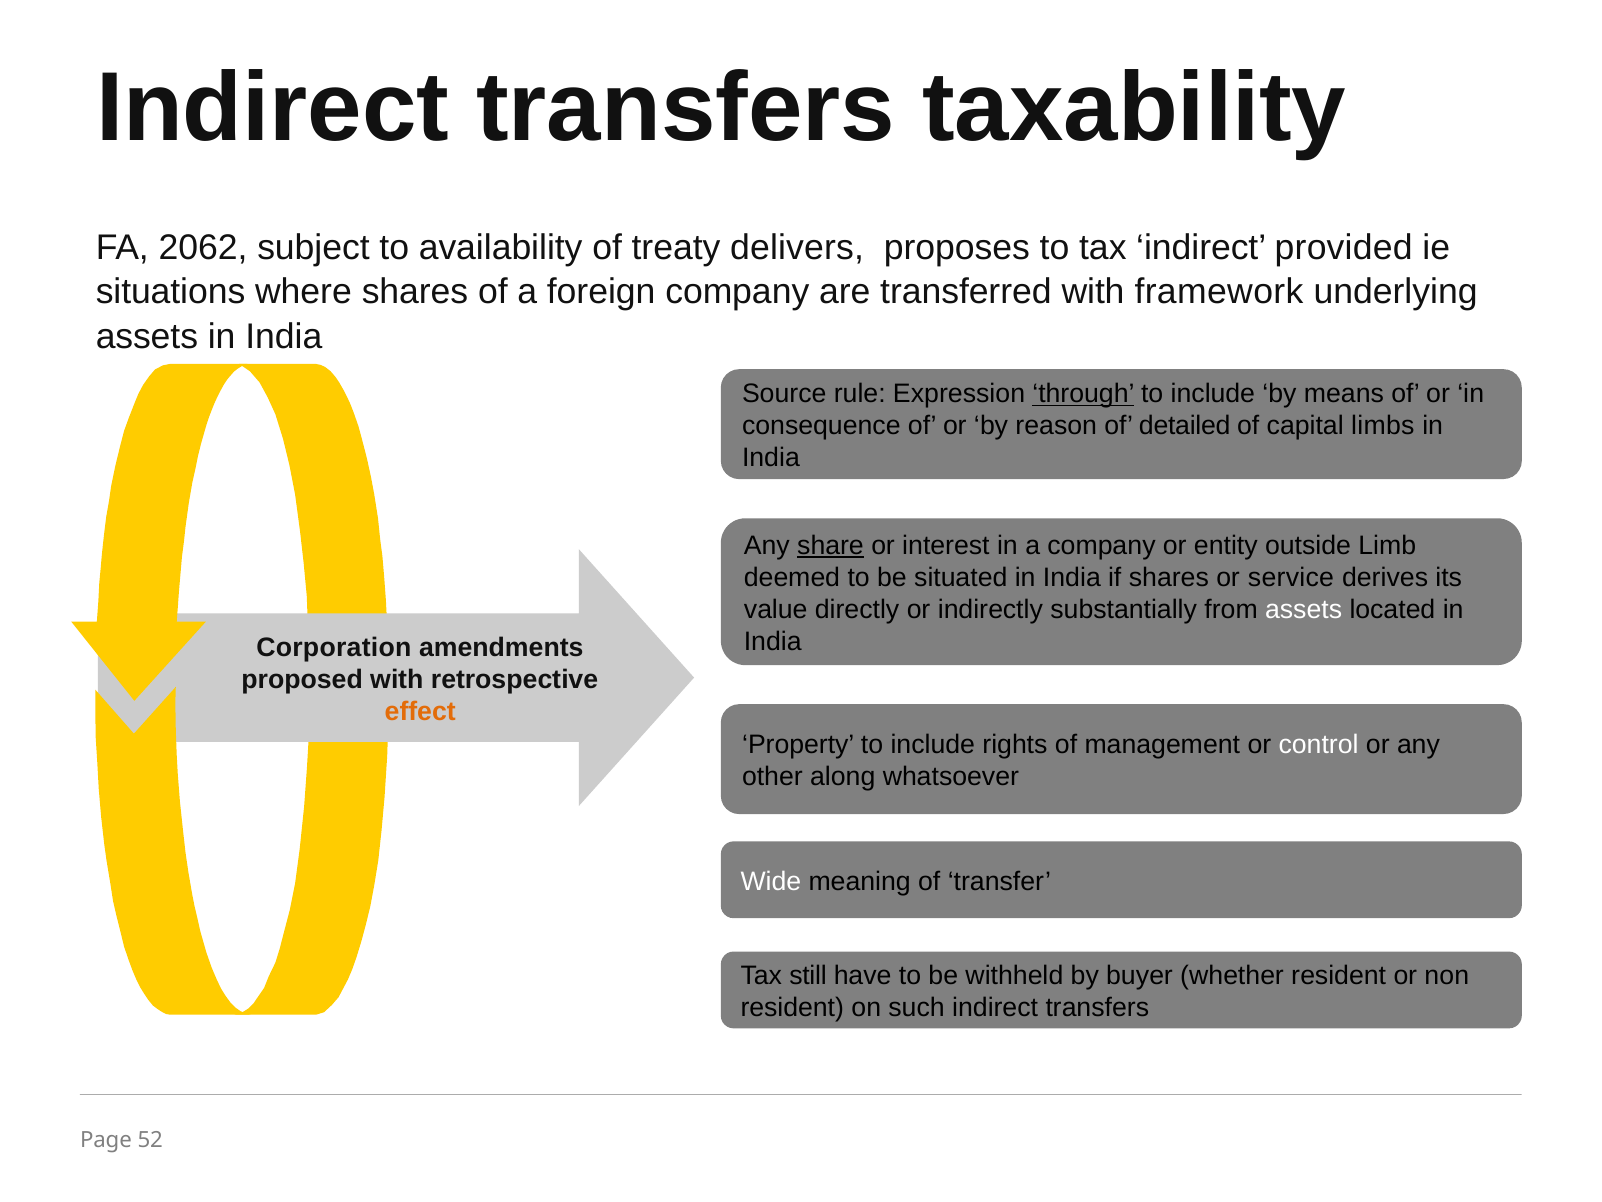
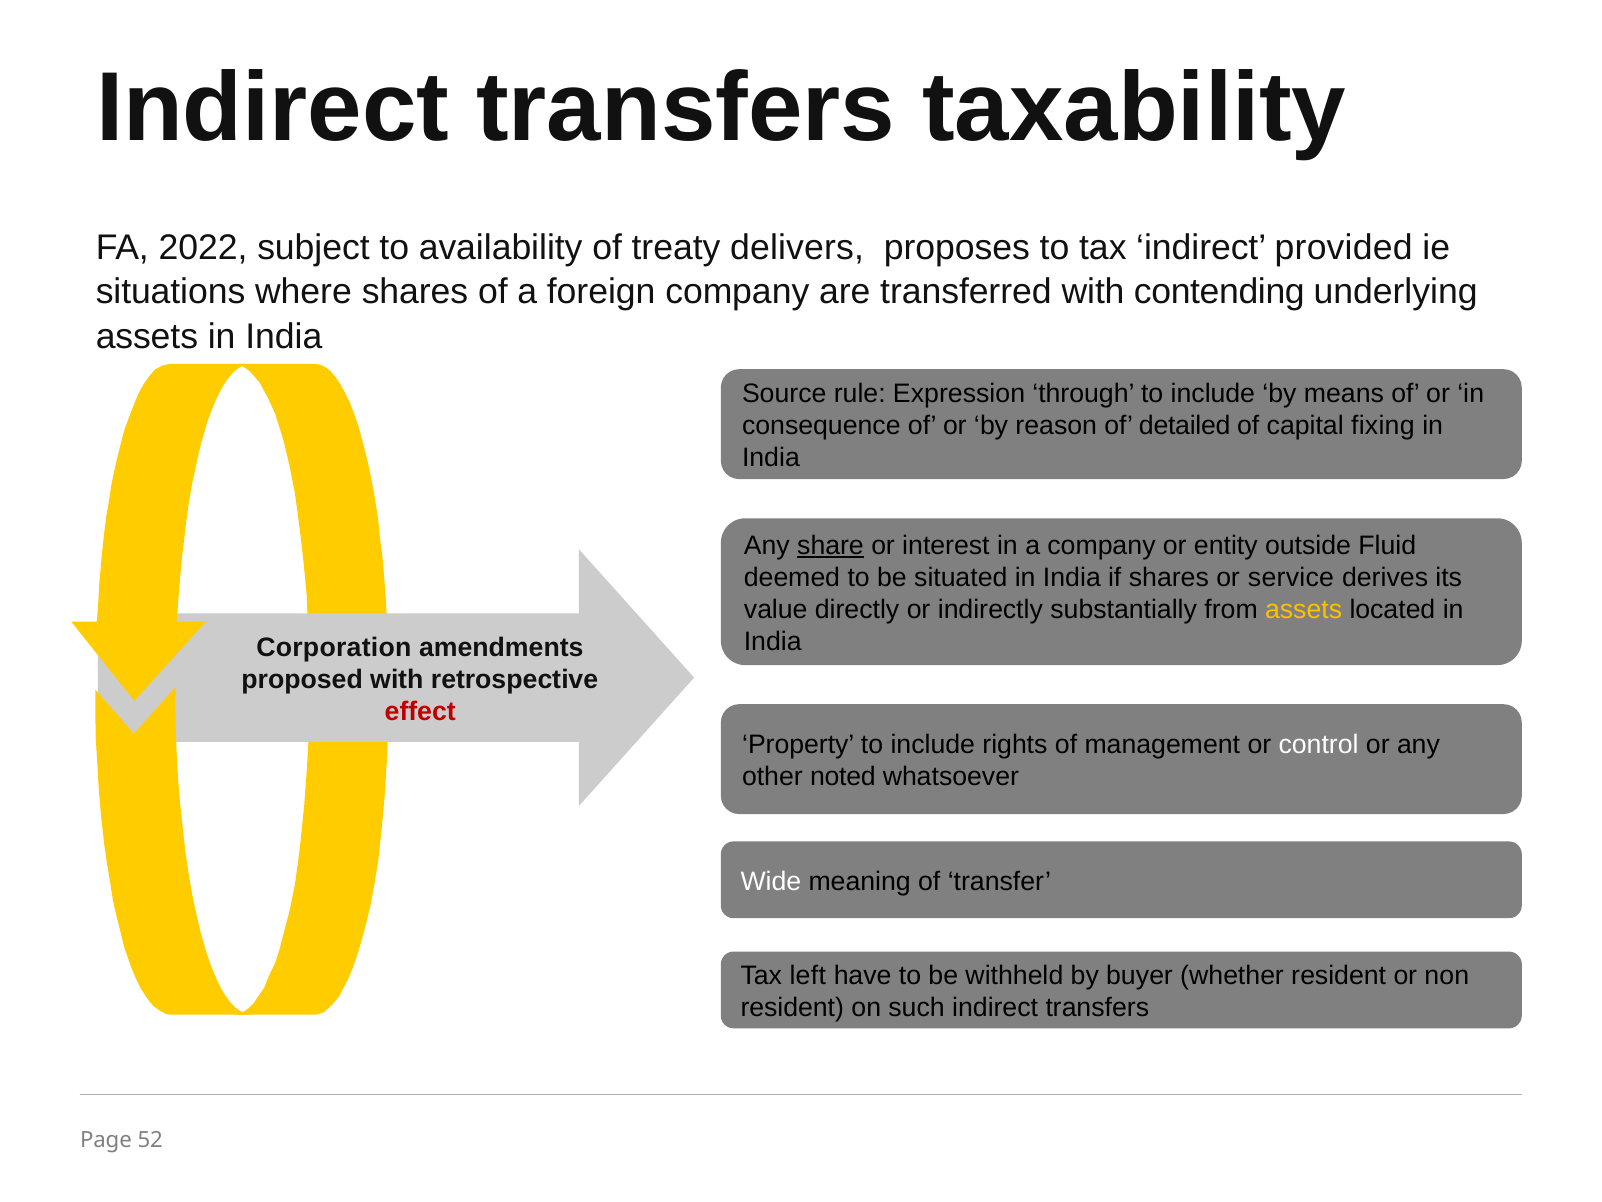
2062: 2062 -> 2022
framework: framework -> contending
through underline: present -> none
limbs: limbs -> fixing
Limb: Limb -> Fluid
assets at (1304, 609) colour: white -> yellow
effect colour: orange -> red
along: along -> noted
still: still -> left
